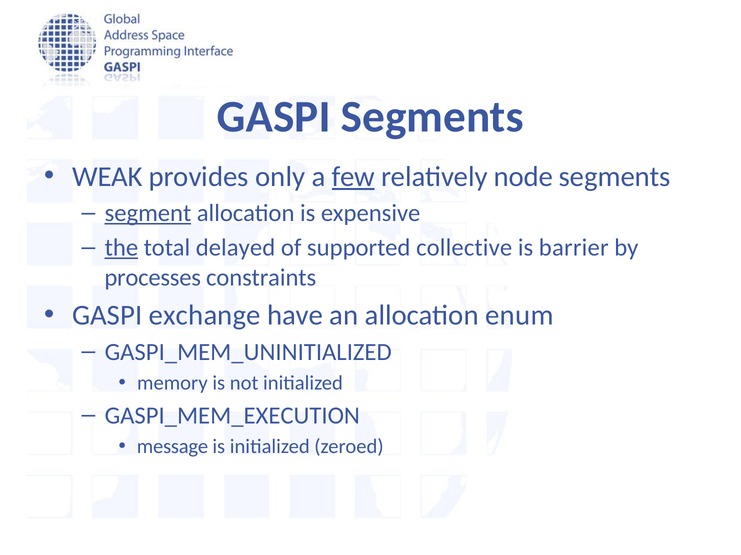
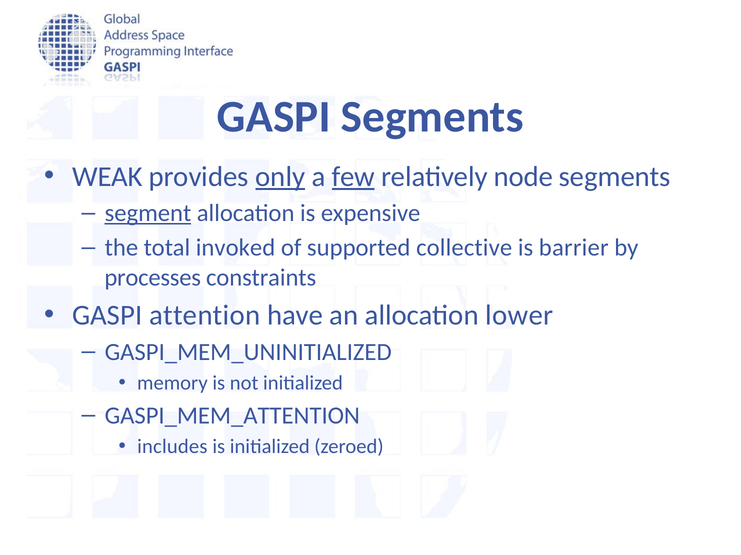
only underline: none -> present
the underline: present -> none
delayed: delayed -> invoked
exchange: exchange -> attention
enum: enum -> lower
GASPI_MEM_EXECUTION: GASPI_MEM_EXECUTION -> GASPI_MEM_ATTENTION
message: message -> includes
